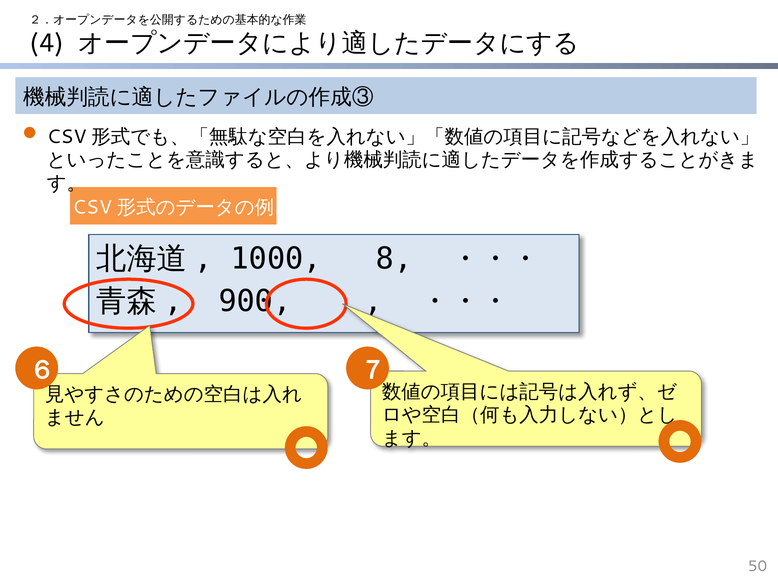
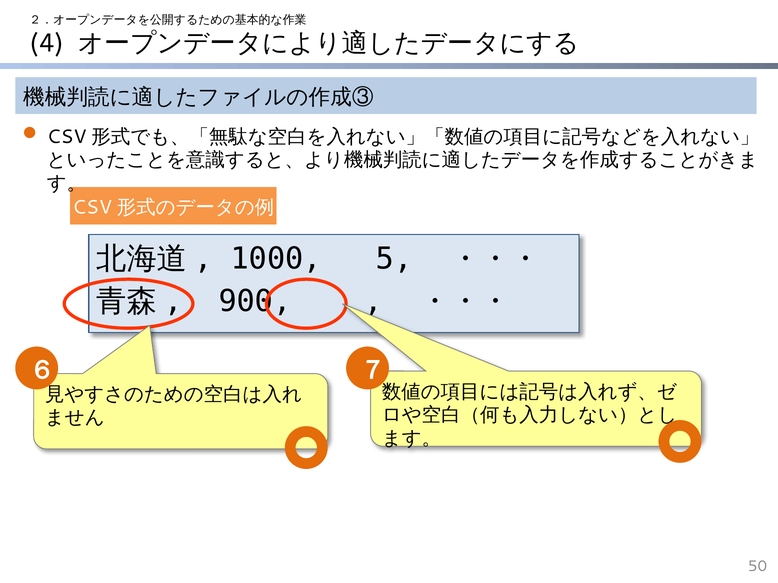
8: 8 -> 5
